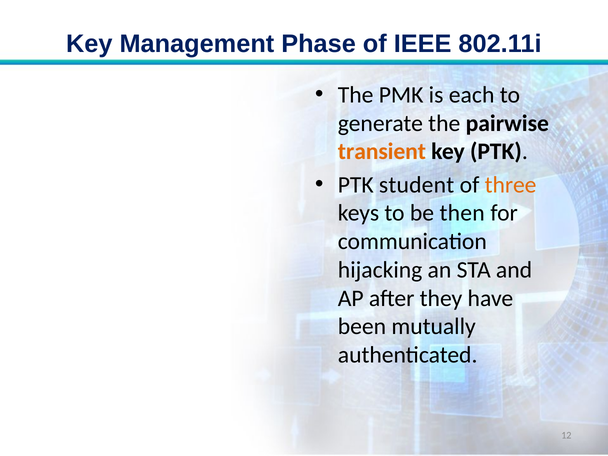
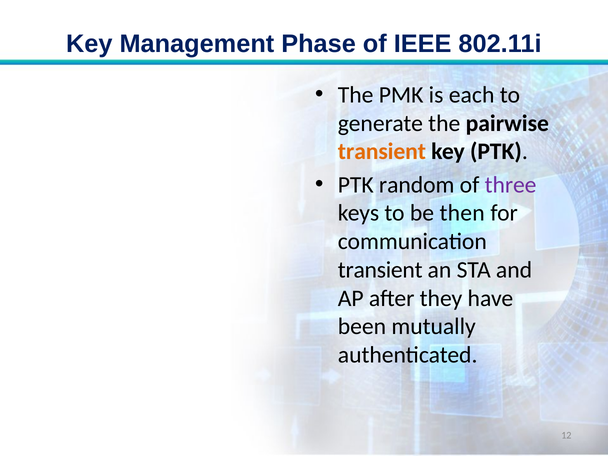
student: student -> random
three colour: orange -> purple
hijacking at (380, 270): hijacking -> transient
